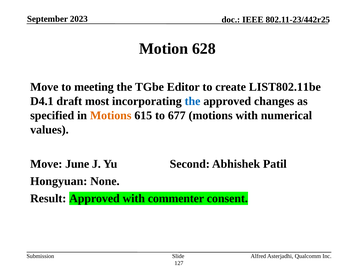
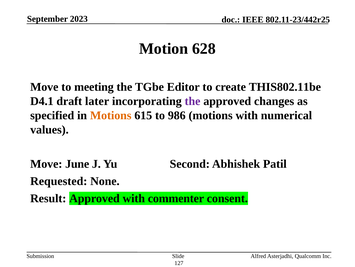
LIST802.11be: LIST802.11be -> THIS802.11be
most: most -> later
the at (193, 101) colour: blue -> purple
677: 677 -> 986
Hongyuan: Hongyuan -> Requested
